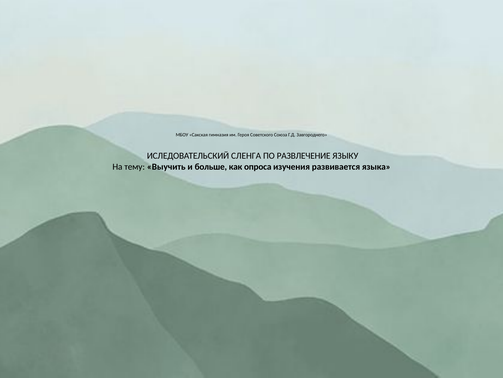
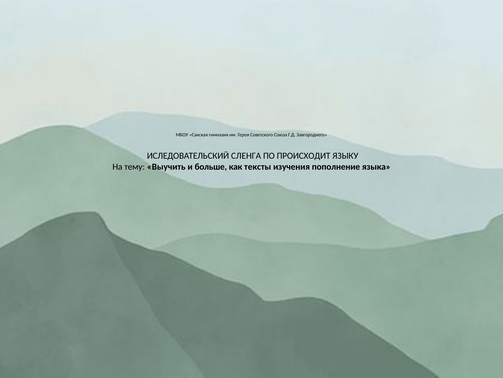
РАЗВЛЕЧЕНИЕ: РАЗВЛЕЧЕНИЕ -> ПРОИСХОДИТ
опроса: опроса -> тексты
развивается: развивается -> пополнение
